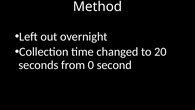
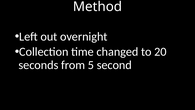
0: 0 -> 5
